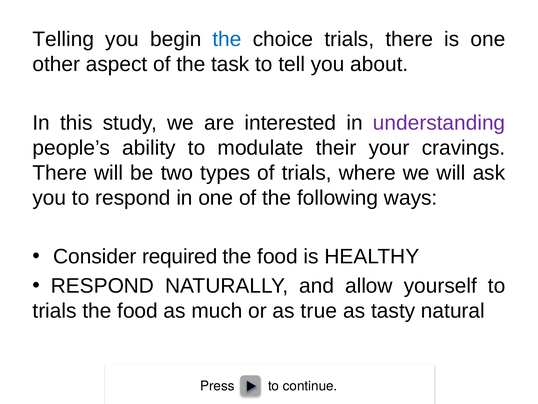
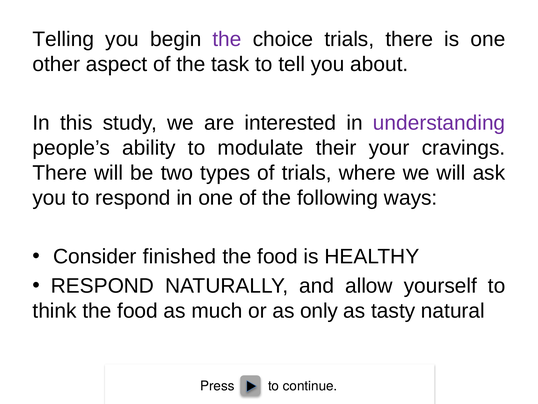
the at (227, 39) colour: blue -> purple
required: required -> finished
trials at (55, 311): trials -> think
true: true -> only
